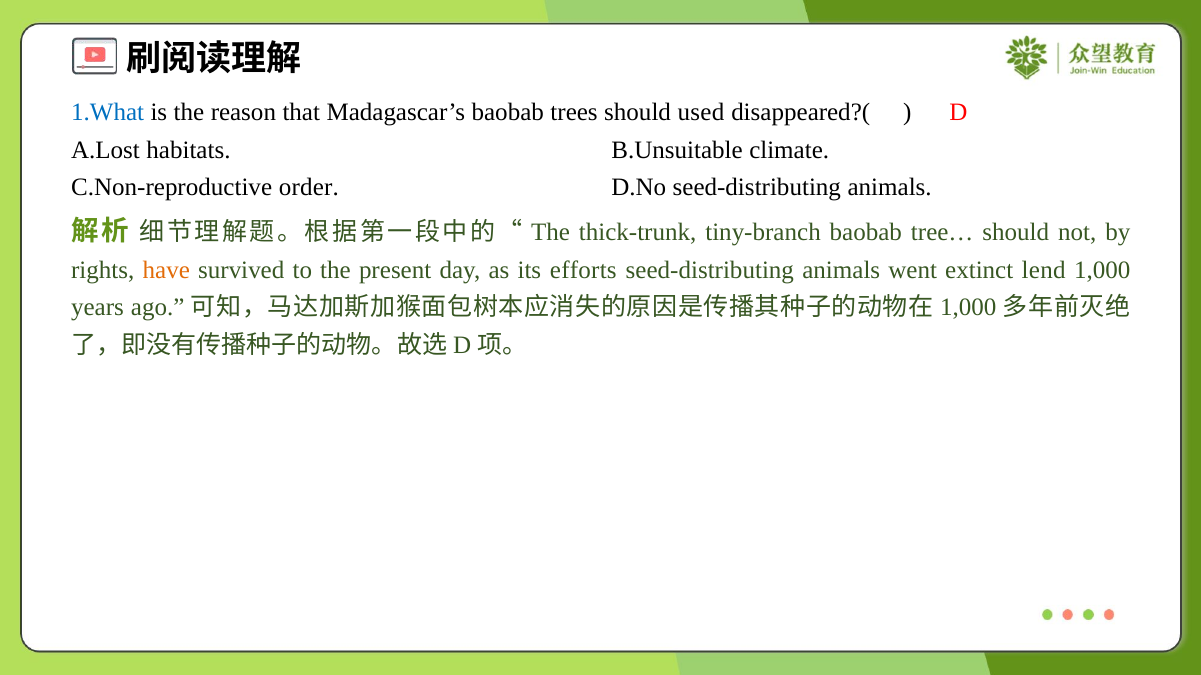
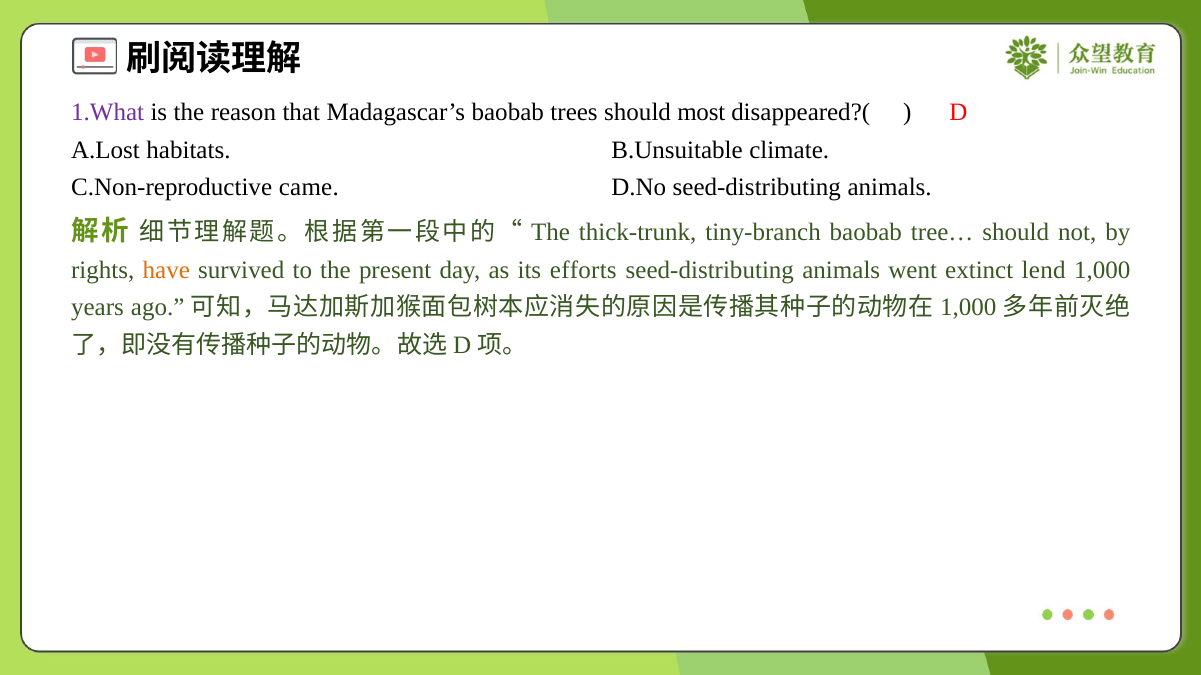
1.What colour: blue -> purple
used: used -> most
order: order -> came
